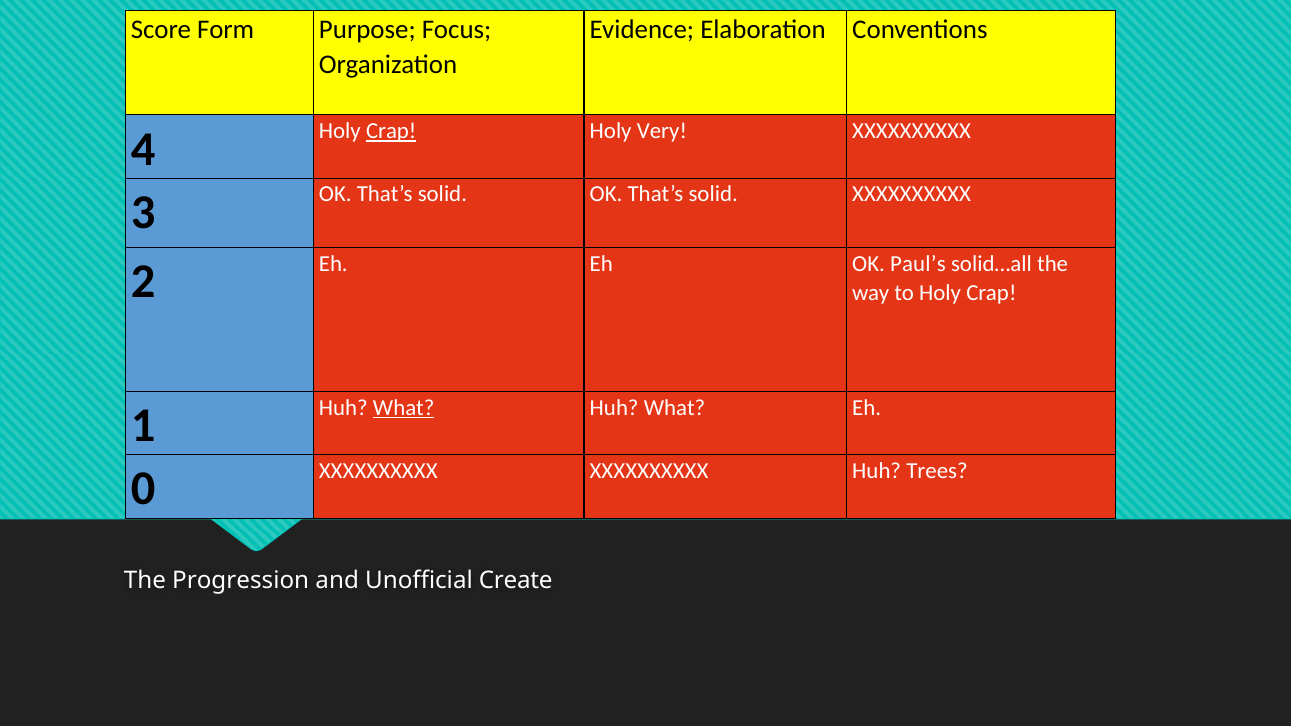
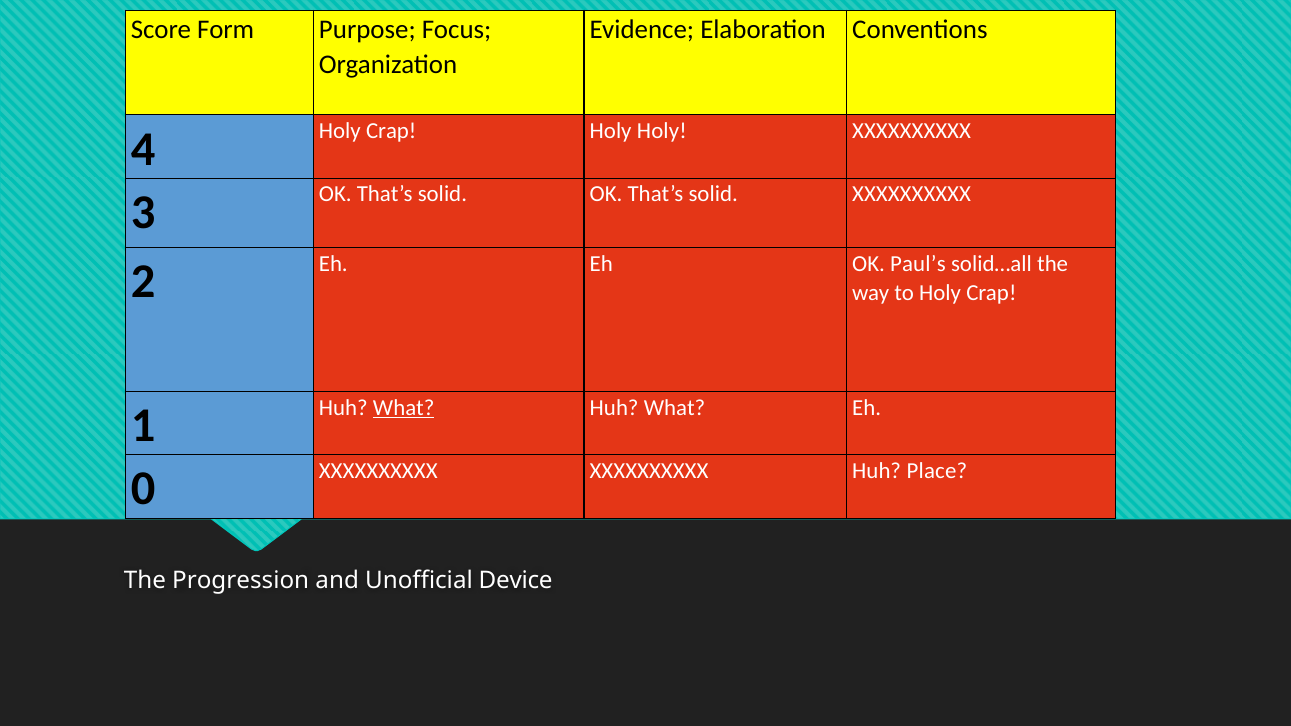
Crap at (391, 131) underline: present -> none
Holy Very: Very -> Holy
Trees: Trees -> Place
Create: Create -> Device
